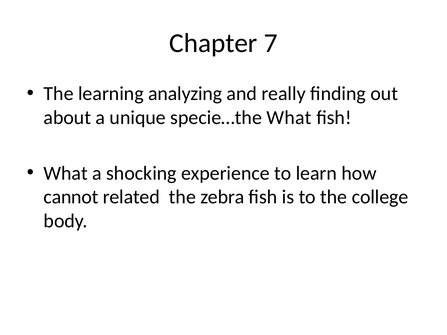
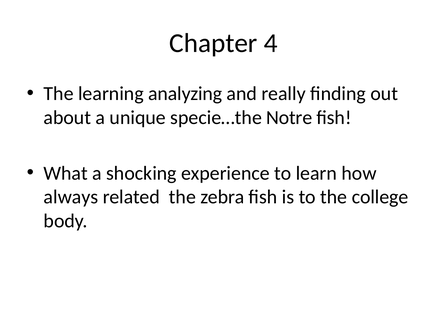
7: 7 -> 4
specie…the What: What -> Notre
cannot: cannot -> always
